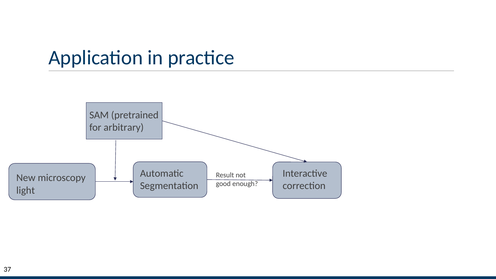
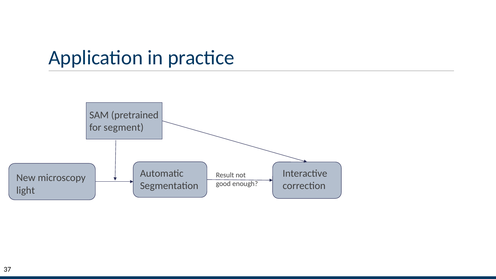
arbitrary: arbitrary -> segment
